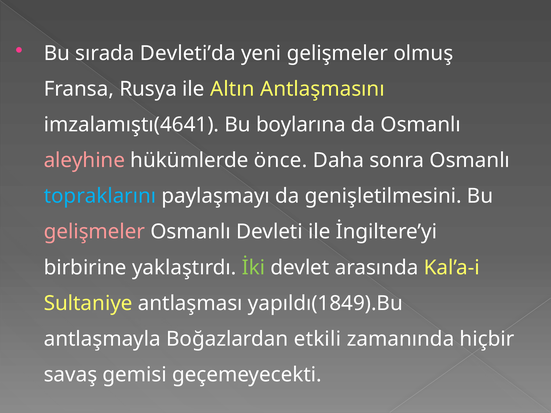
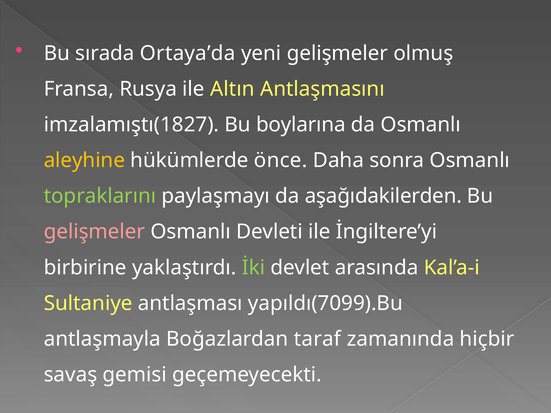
Devleti’da: Devleti’da -> Ortaya’da
imzalamıştı(4641: imzalamıştı(4641 -> imzalamıştı(1827
aleyhine colour: pink -> yellow
topraklarını colour: light blue -> light green
genişletilmesini: genişletilmesini -> aşağıdakilerden
yapıldı(1849).Bu: yapıldı(1849).Bu -> yapıldı(7099).Bu
etkili: etkili -> taraf
